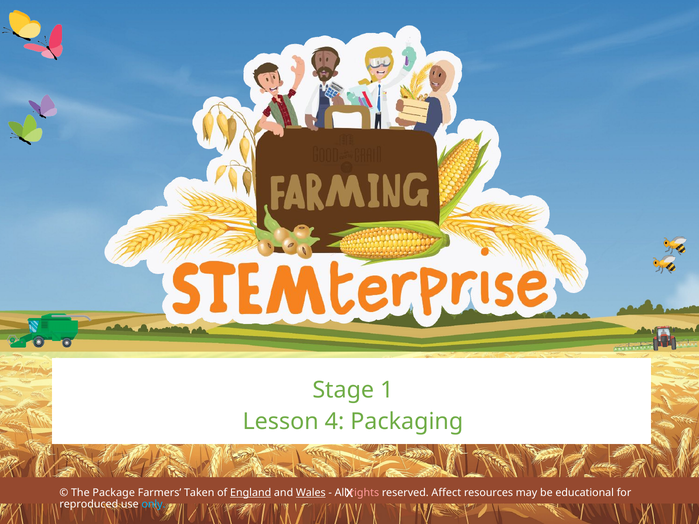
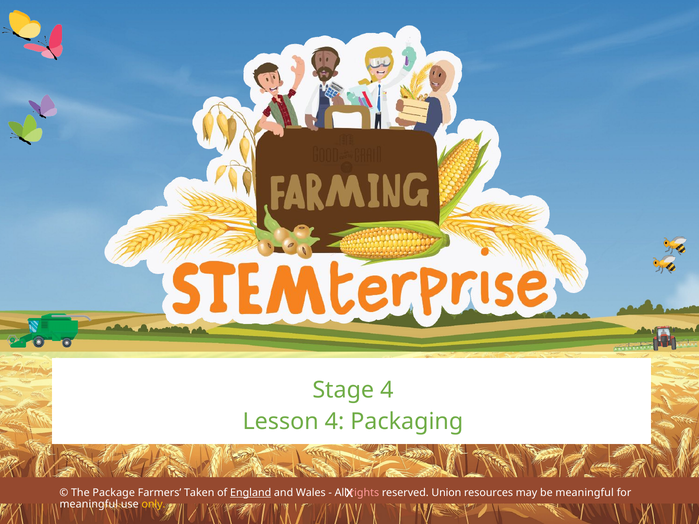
Stage 1: 1 -> 4
Wales underline: present -> none
Affect: Affect -> Union
be educational: educational -> meaningful
reproduced at (89, 504): reproduced -> meaningful
only colour: light blue -> yellow
